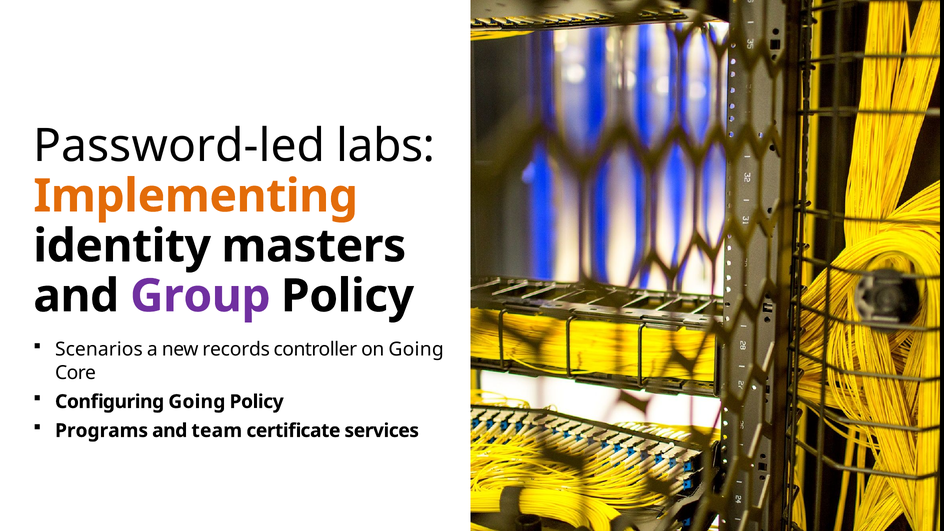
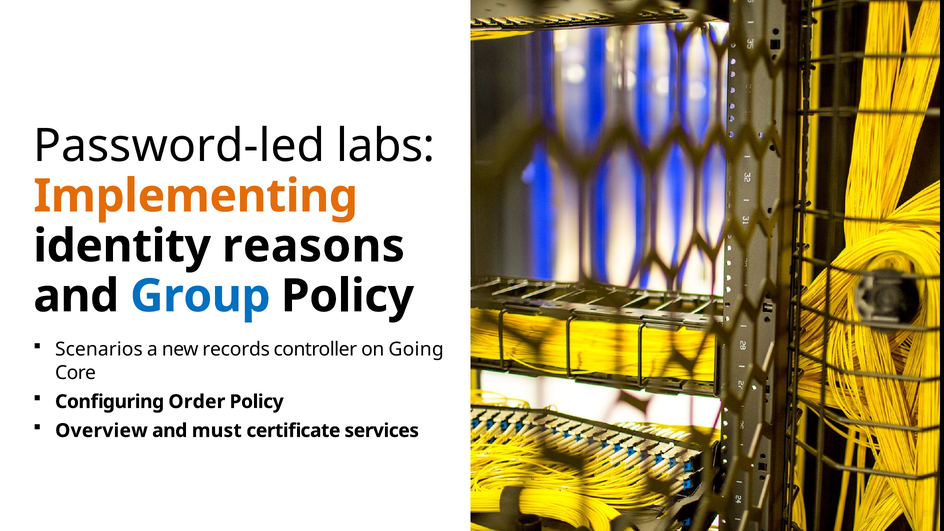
masters: masters -> reasons
Group colour: purple -> blue
Configuring Going: Going -> Order
Programs: Programs -> Overview
team: team -> must
